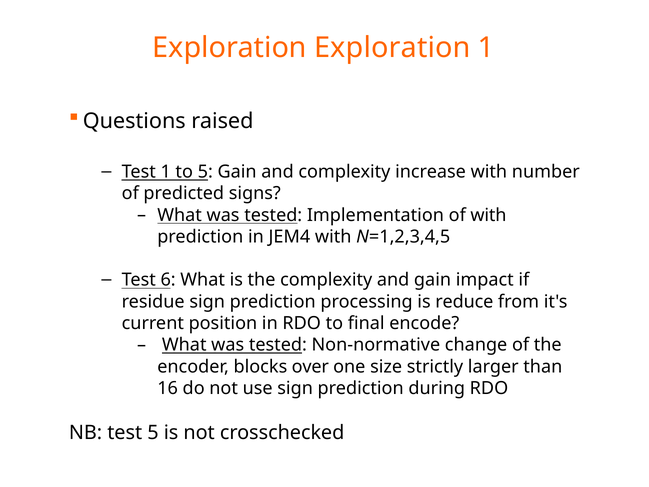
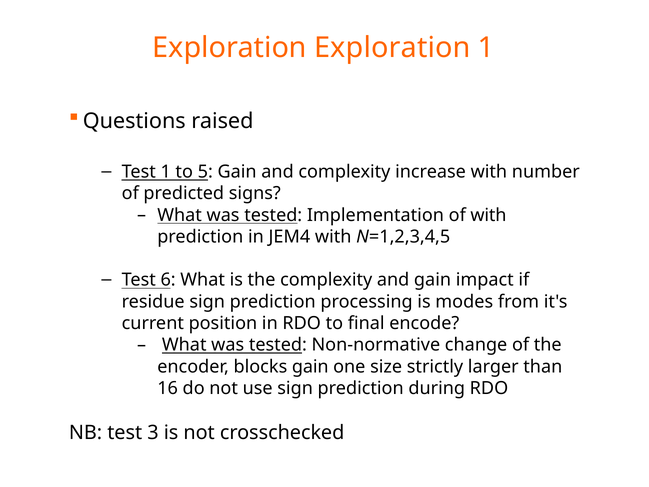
reduce: reduce -> modes
blocks over: over -> gain
test 5: 5 -> 3
